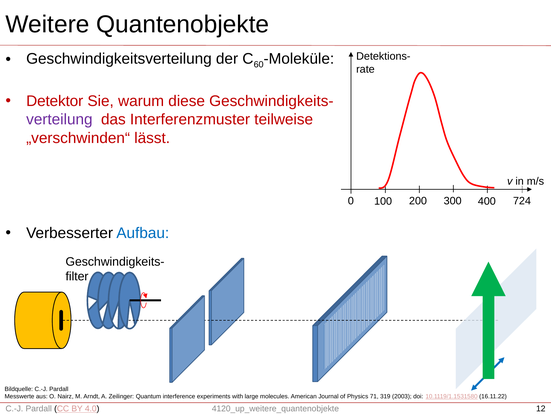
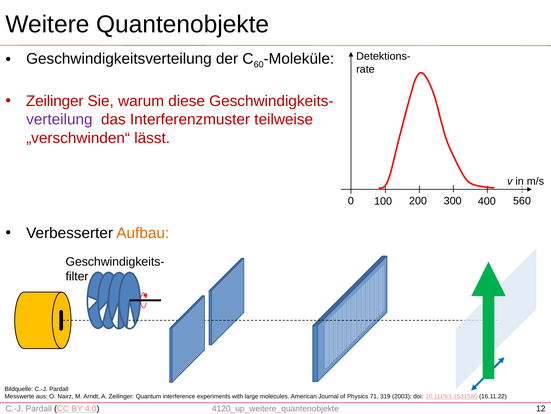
Detektor at (55, 101): Detektor -> Zeilinger
724: 724 -> 560
Aufbau colour: blue -> orange
